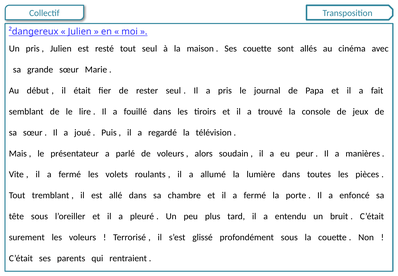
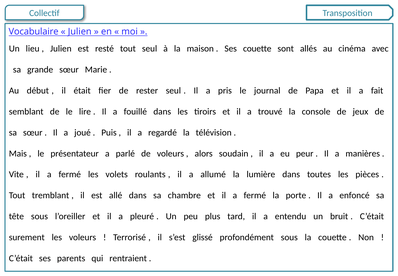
²dangereux: ²dangereux -> Vocabulaire
Un pris: pris -> lieu
